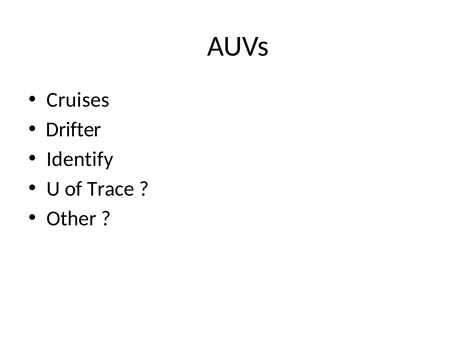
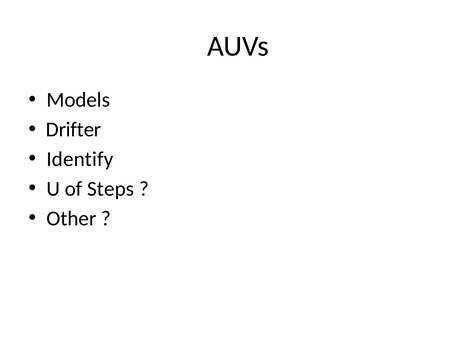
Cruises: Cruises -> Models
Trace: Trace -> Steps
